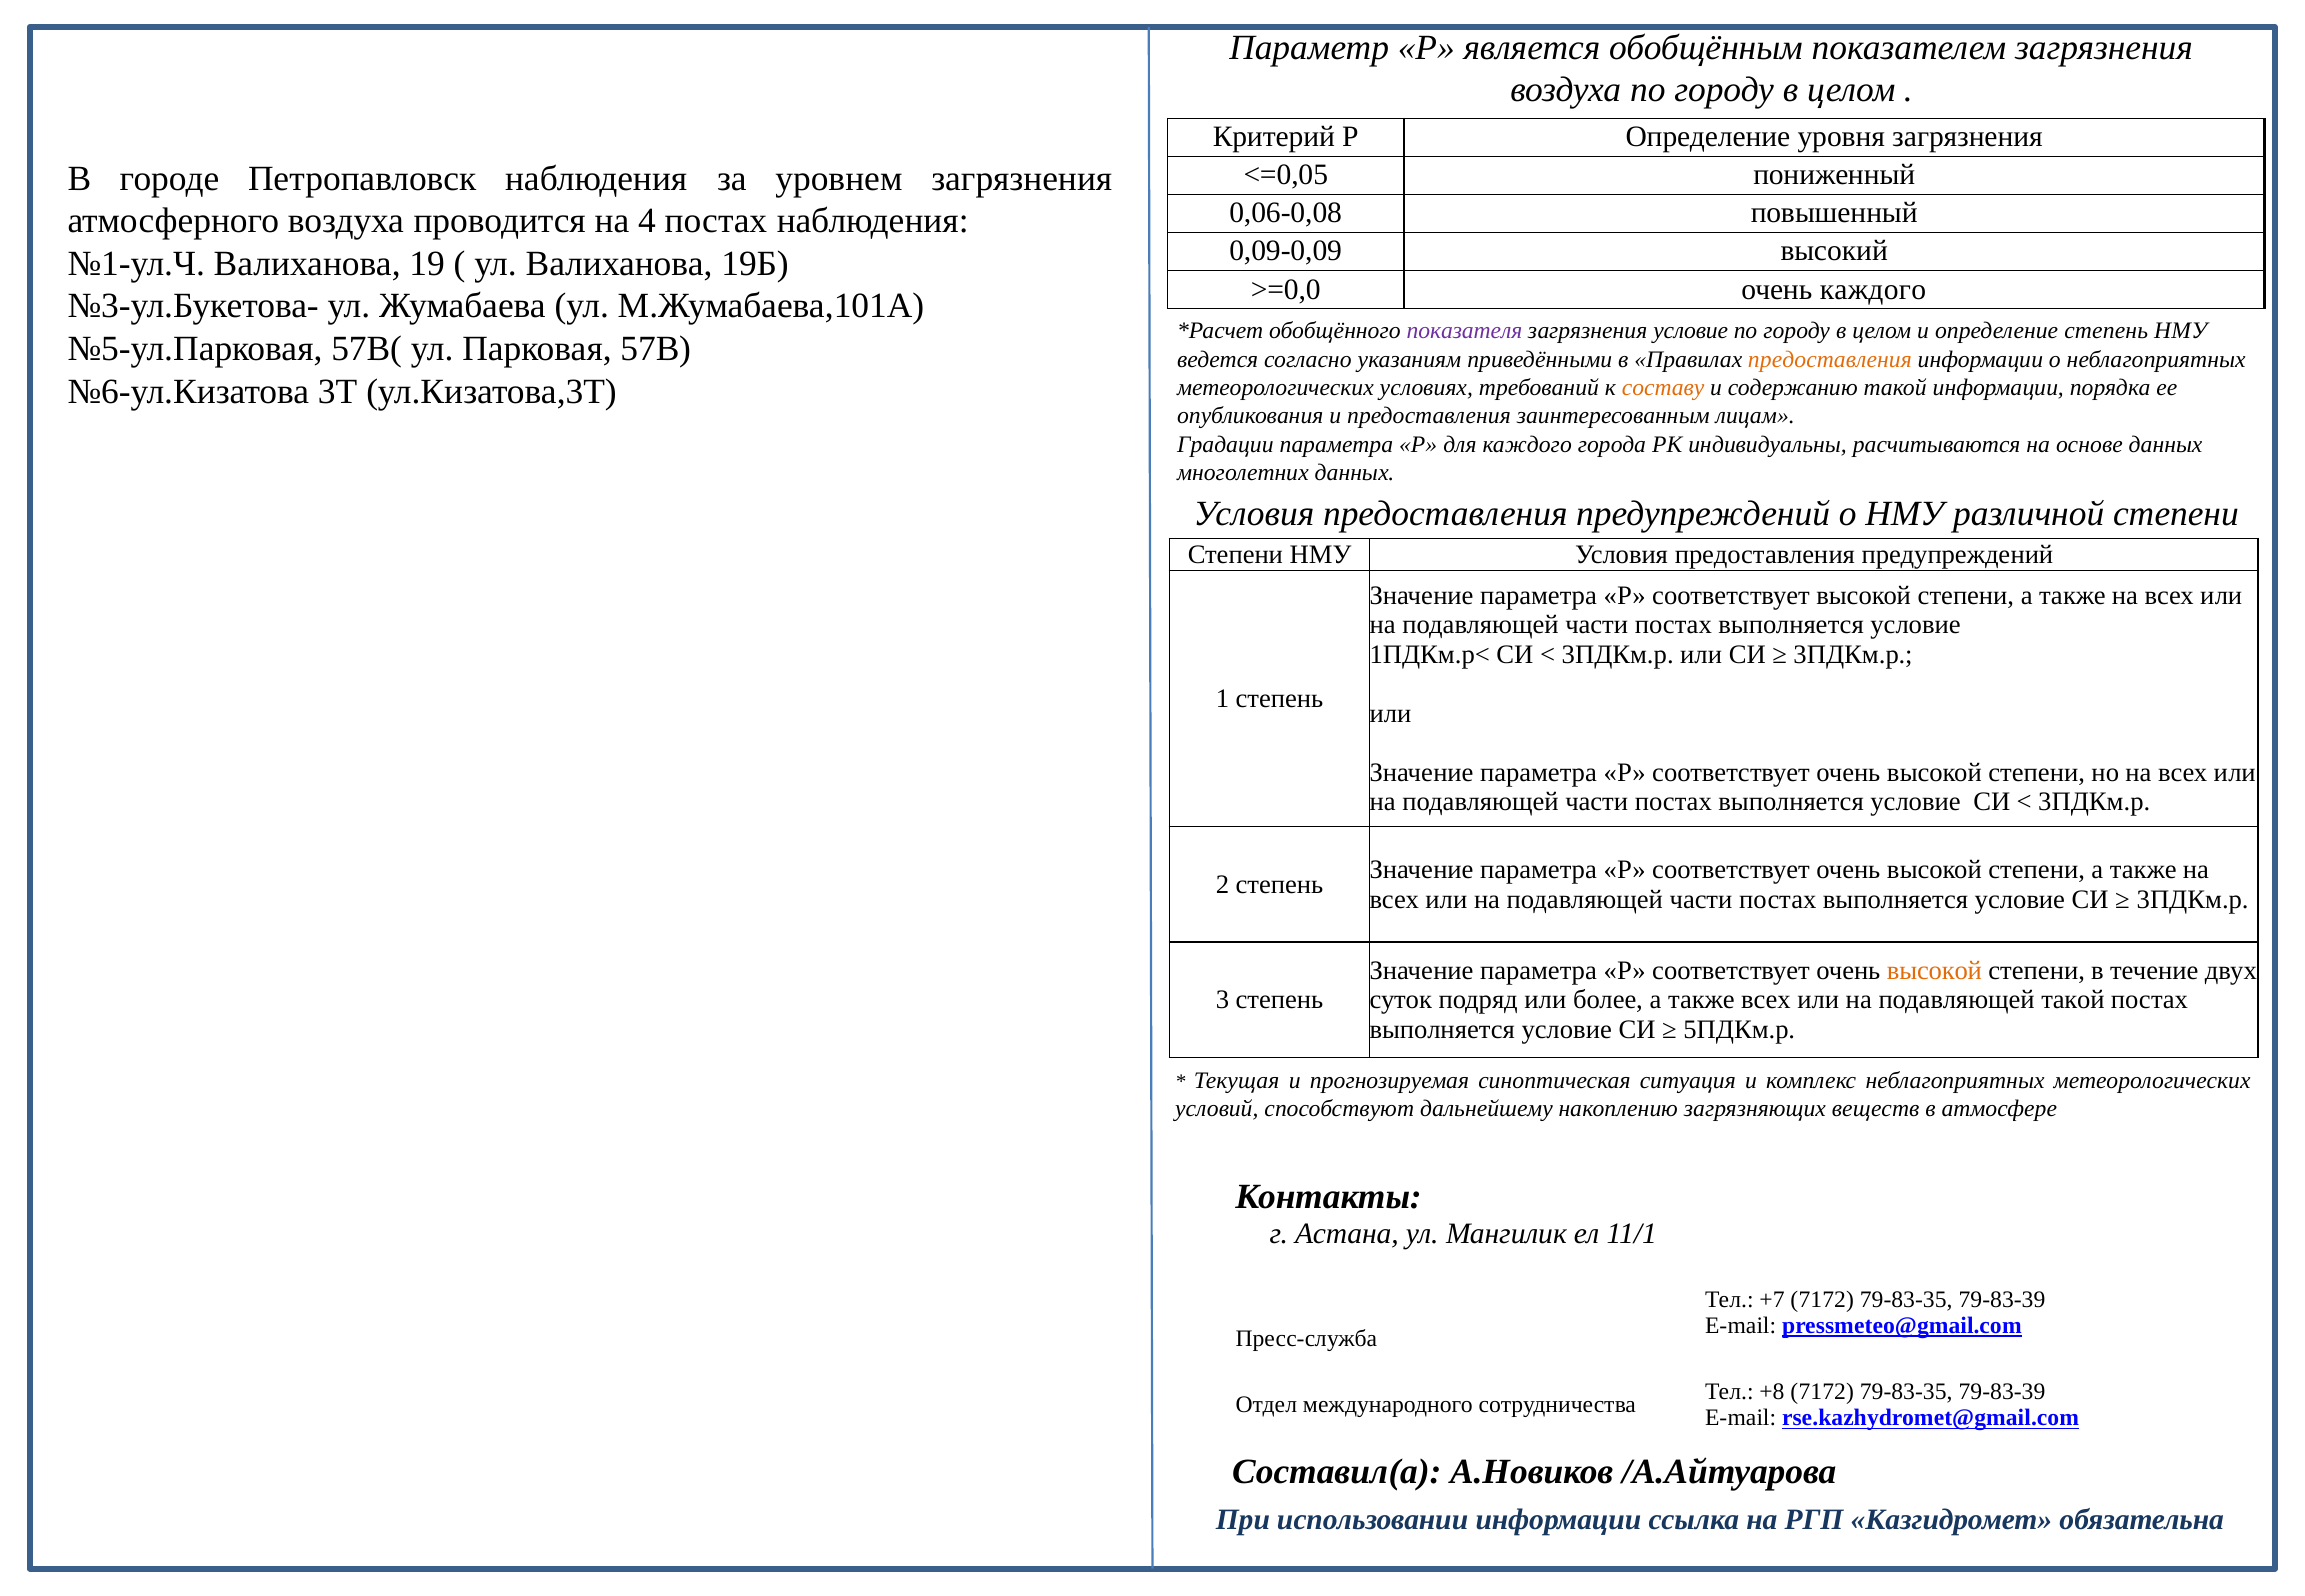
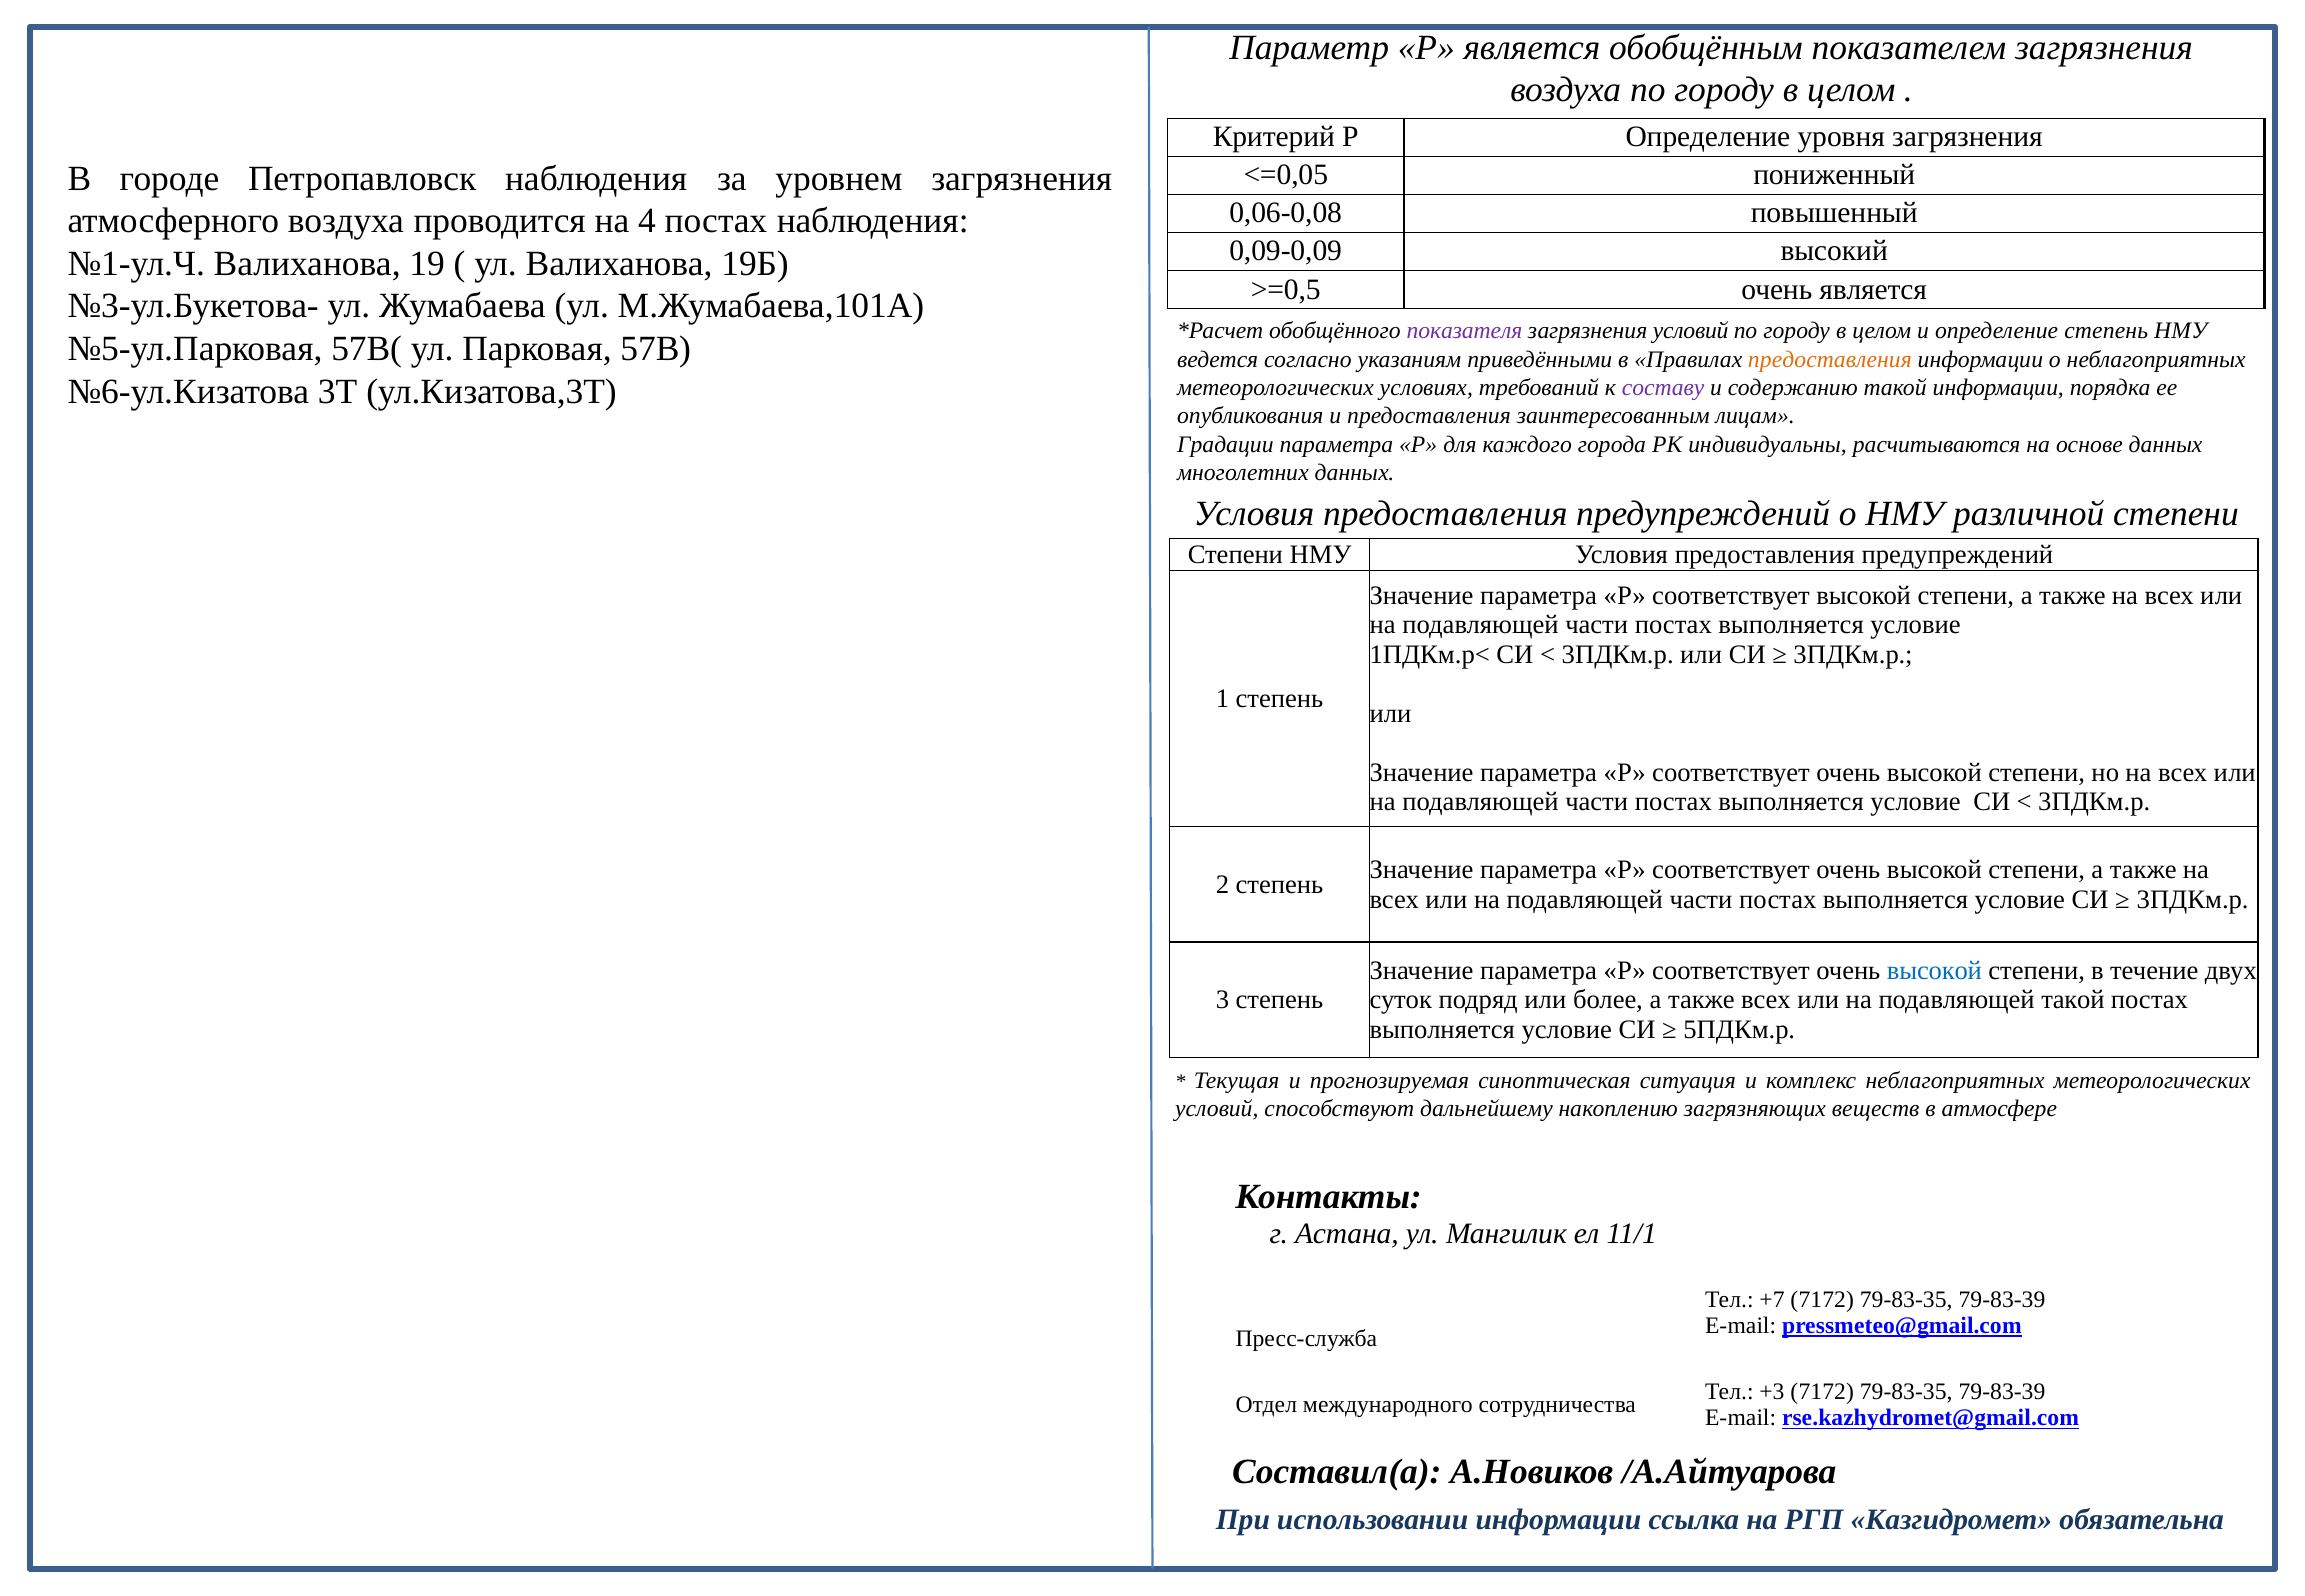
>=0,0: >=0,0 -> >=0,5
очень каждого: каждого -> является
загрязнения условие: условие -> условий
составу colour: orange -> purple
высокой at (1934, 970) colour: orange -> blue
+8: +8 -> +3
